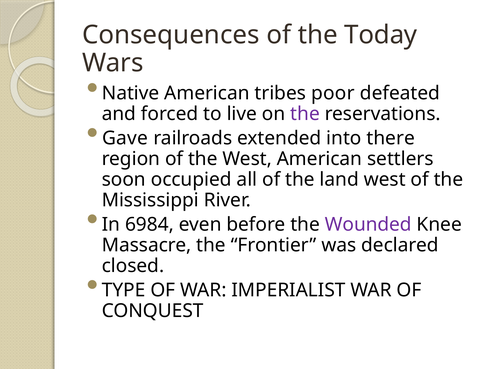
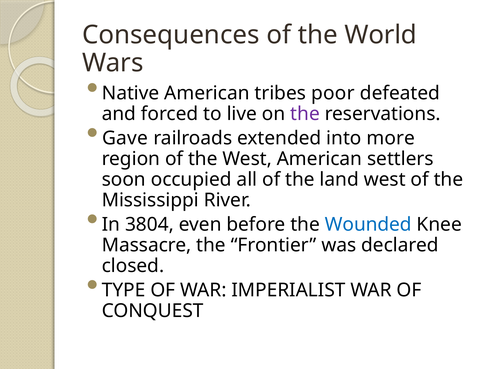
Today: Today -> World
there: there -> more
6984: 6984 -> 3804
Wounded colour: purple -> blue
